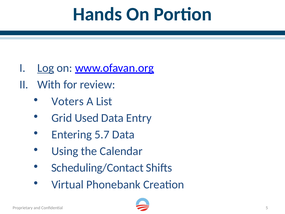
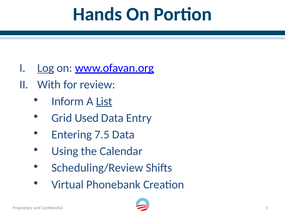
Voters: Voters -> Inform
List underline: none -> present
5.7: 5.7 -> 7.5
Scheduling/Contact: Scheduling/Contact -> Scheduling/Review
